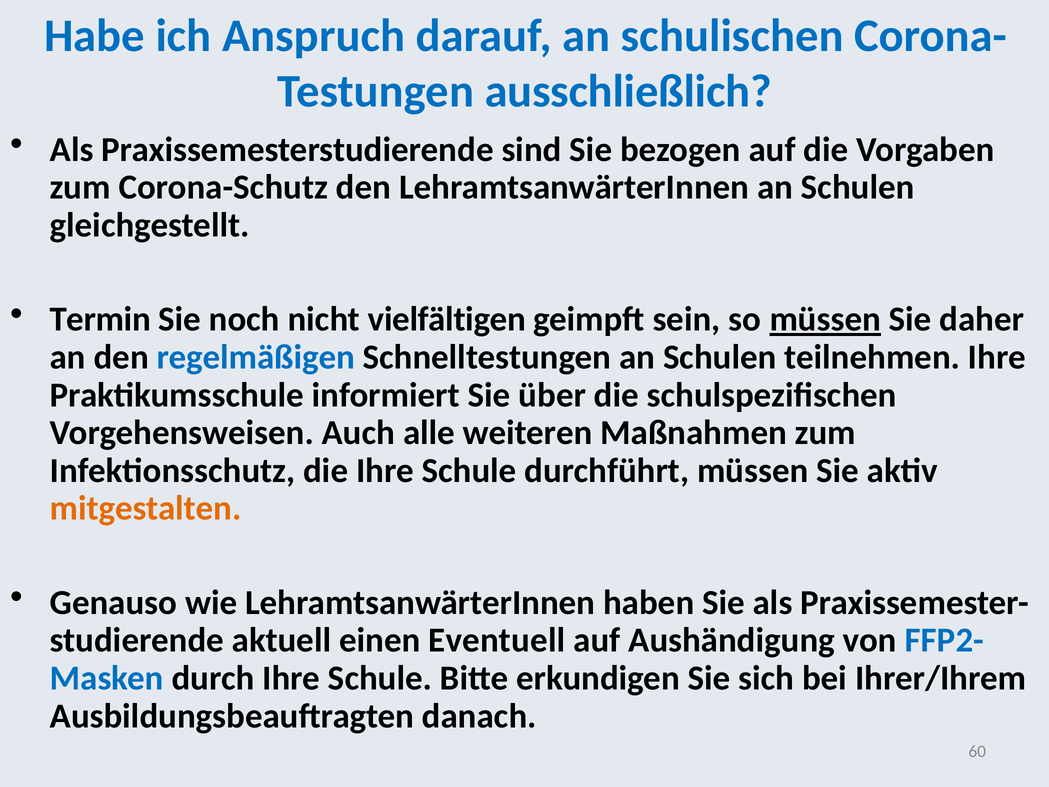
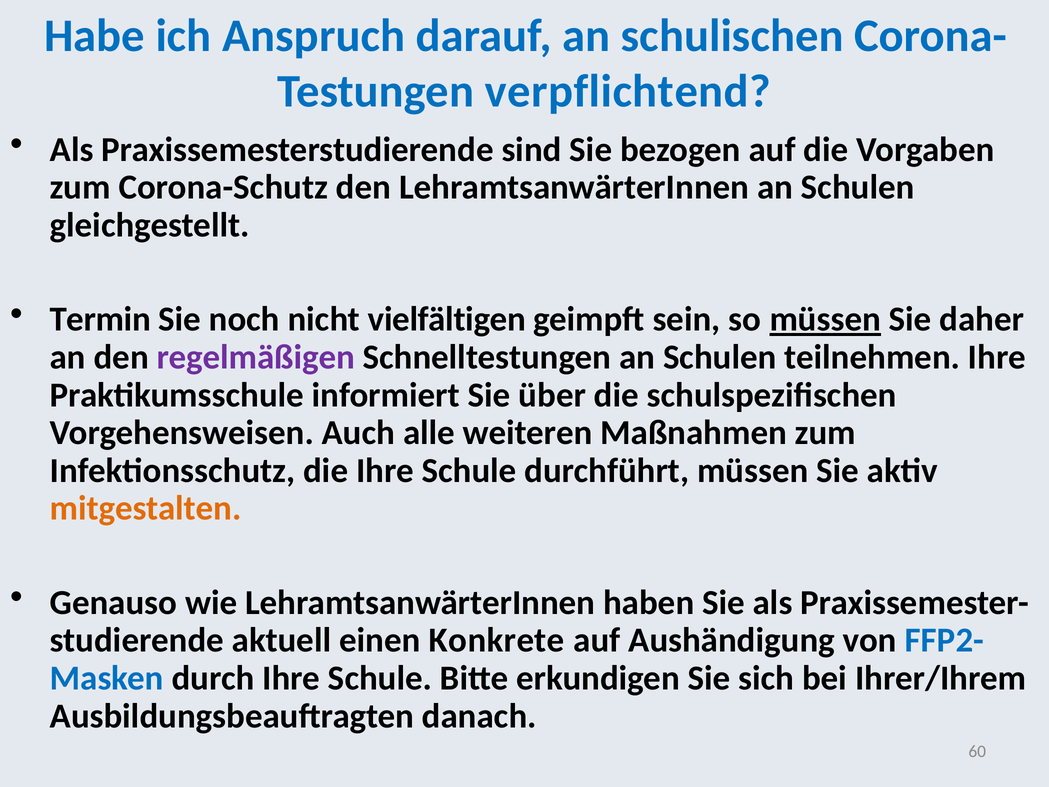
ausschließlich: ausschließlich -> verpflichtend
regelmäßigen colour: blue -> purple
Eventuell: Eventuell -> Konkrete
